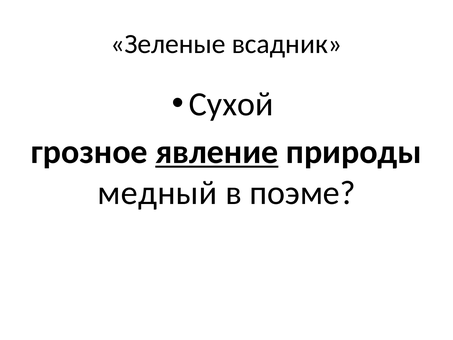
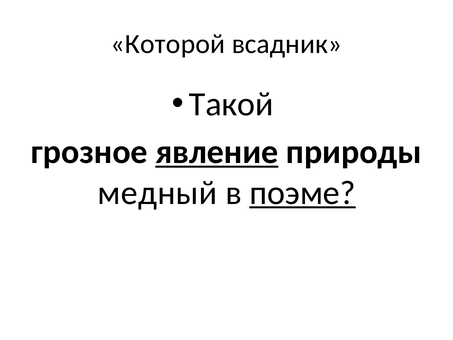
Зеленые: Зеленые -> Которой
Сухой: Сухой -> Такой
поэме underline: none -> present
